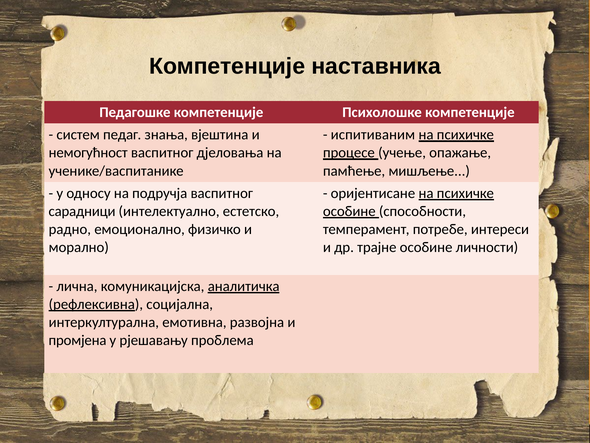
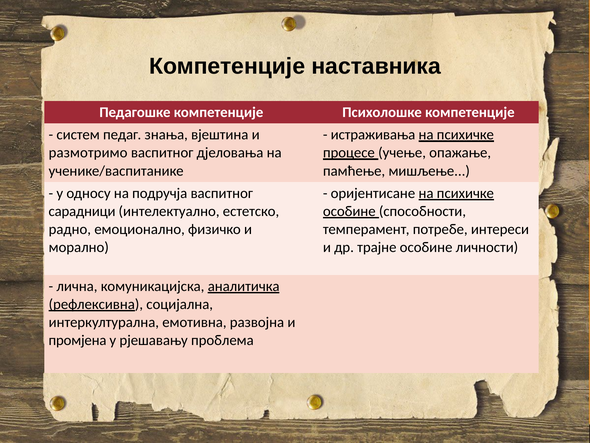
испитиваним: испитиваним -> истраживања
немогућност: немогућност -> размотримо
